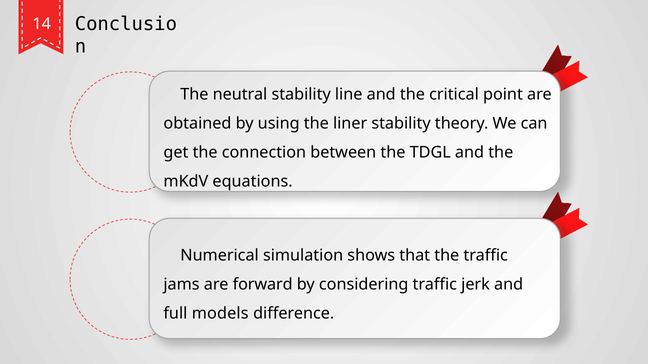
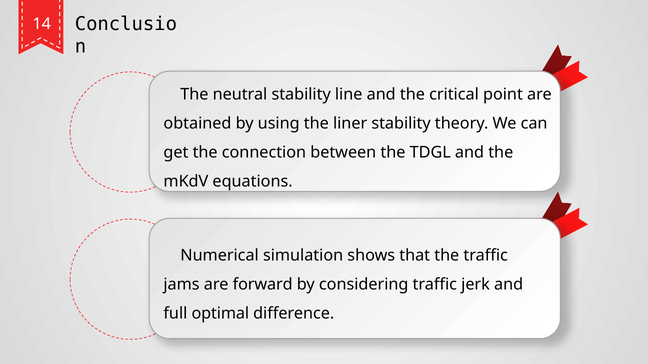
models: models -> optimal
